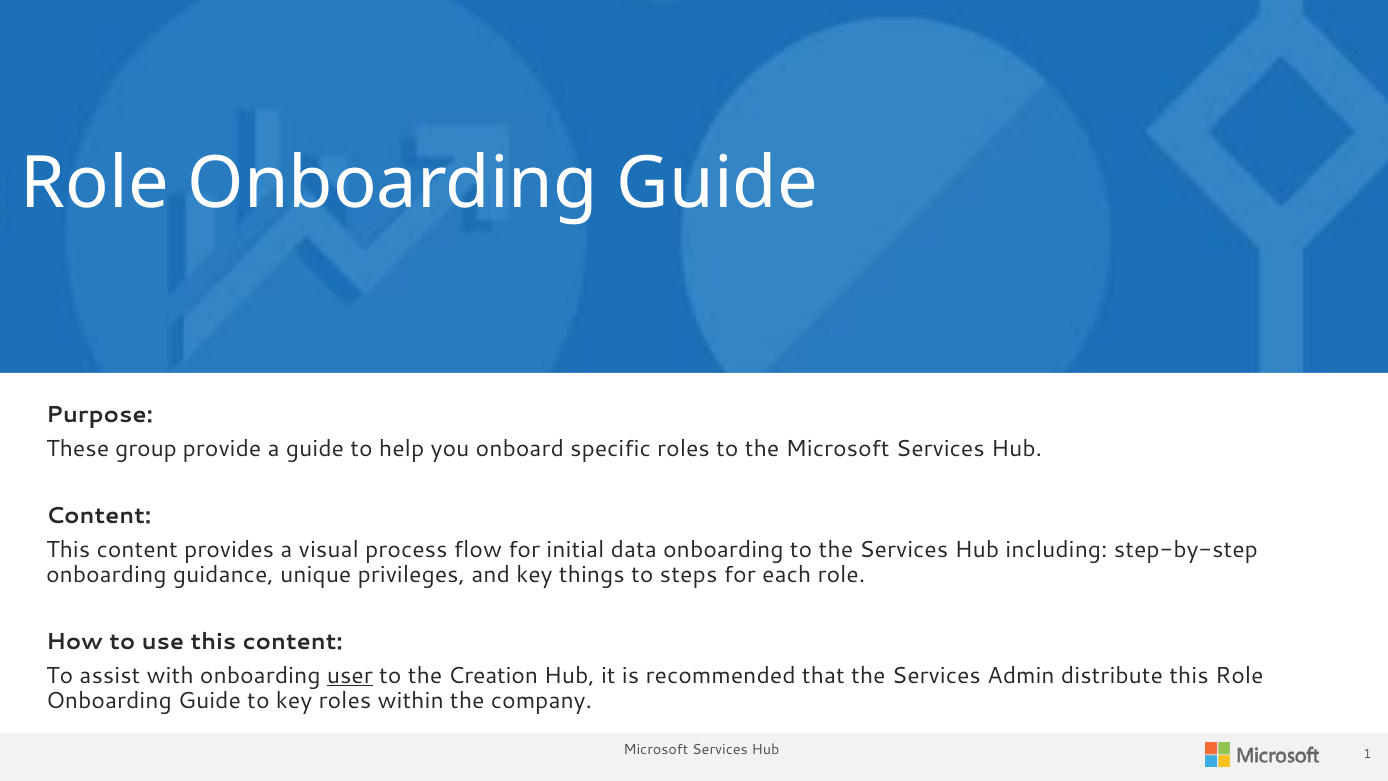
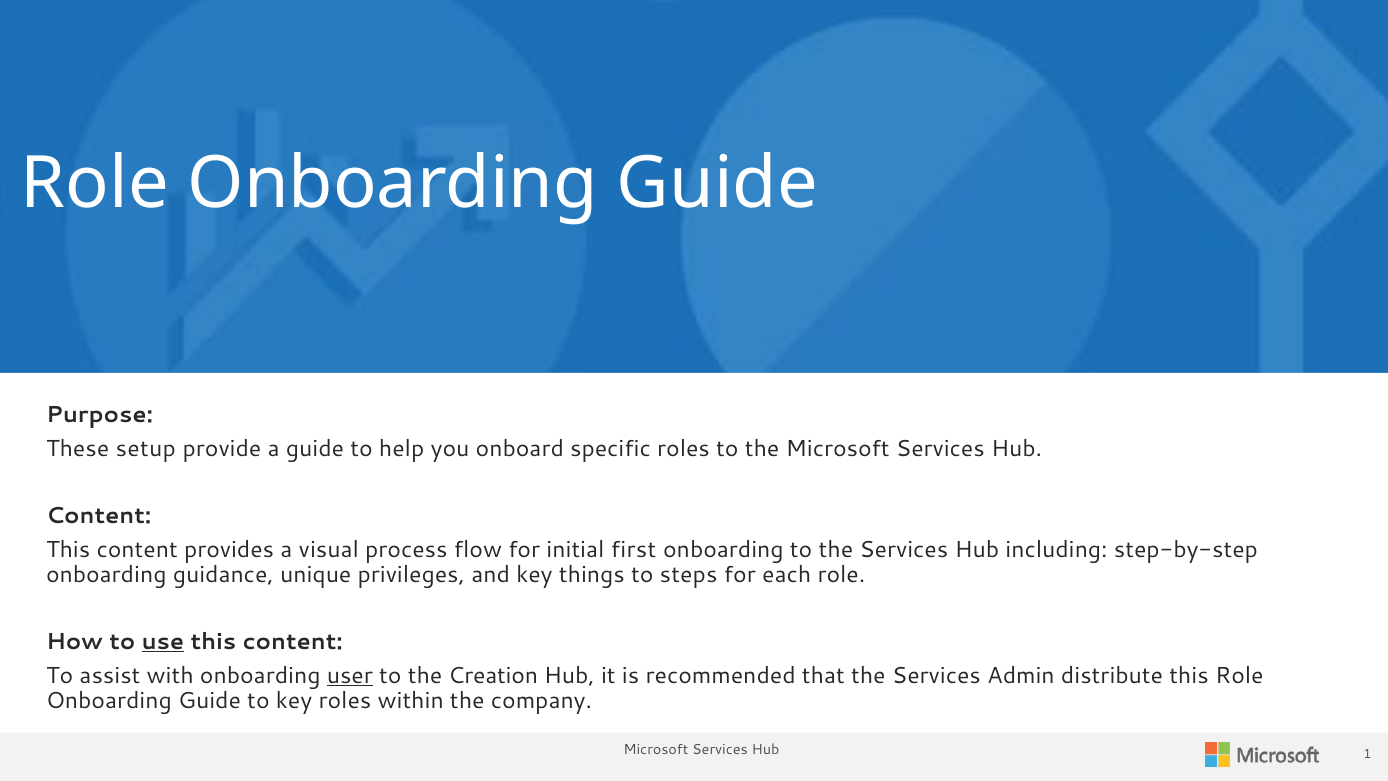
group: group -> setup
data: data -> first
use underline: none -> present
